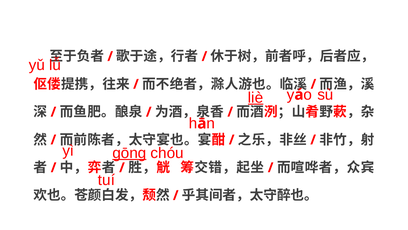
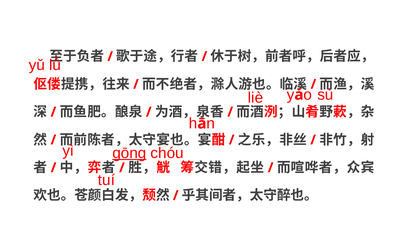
liè underline: present -> none
